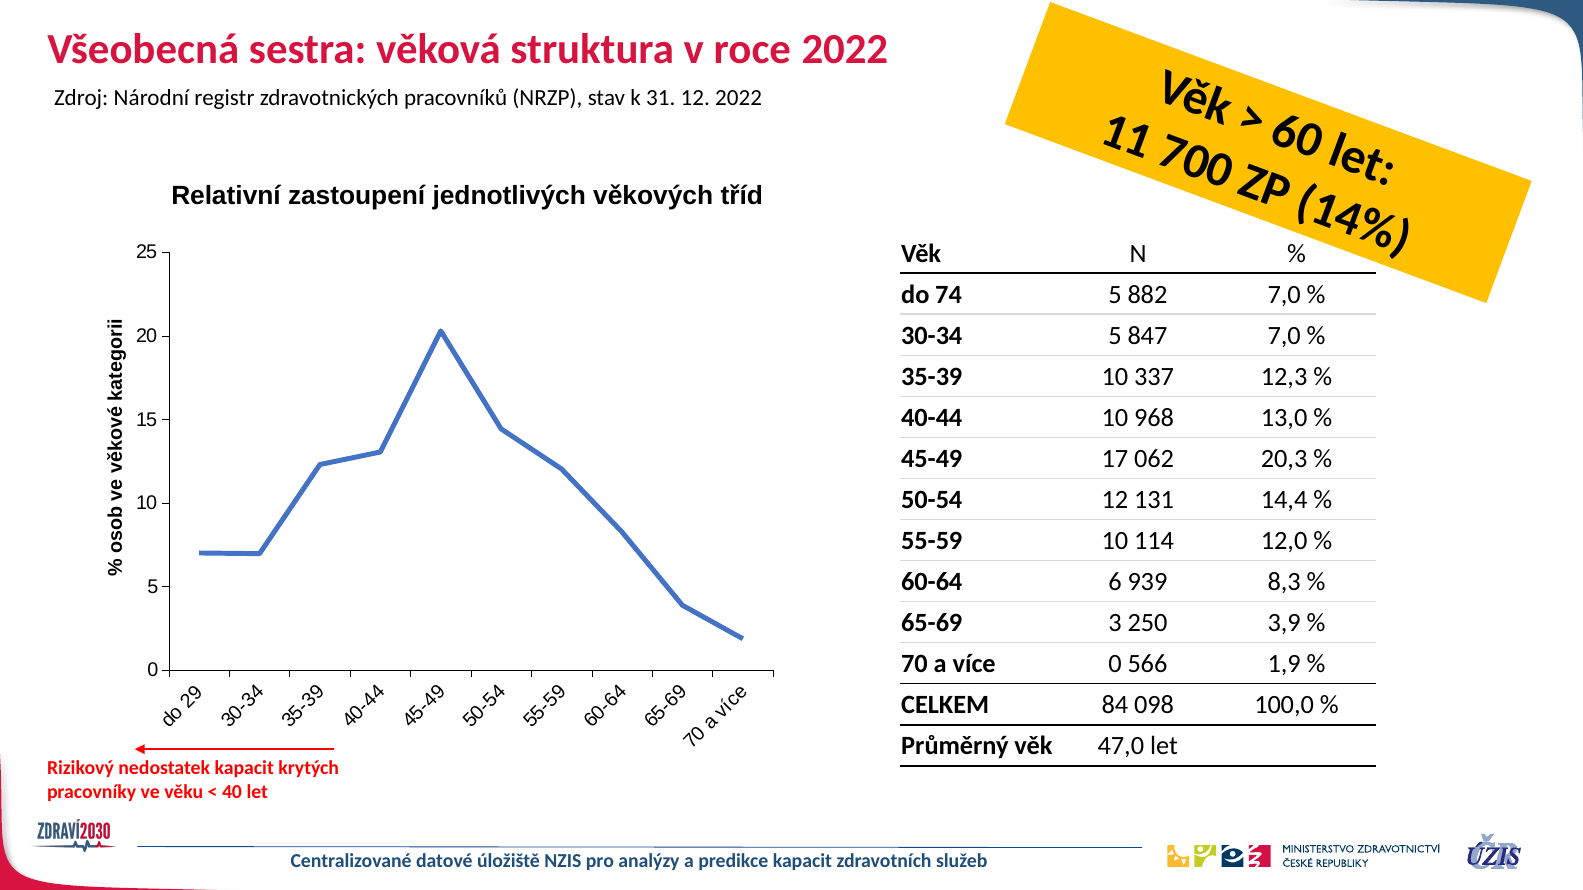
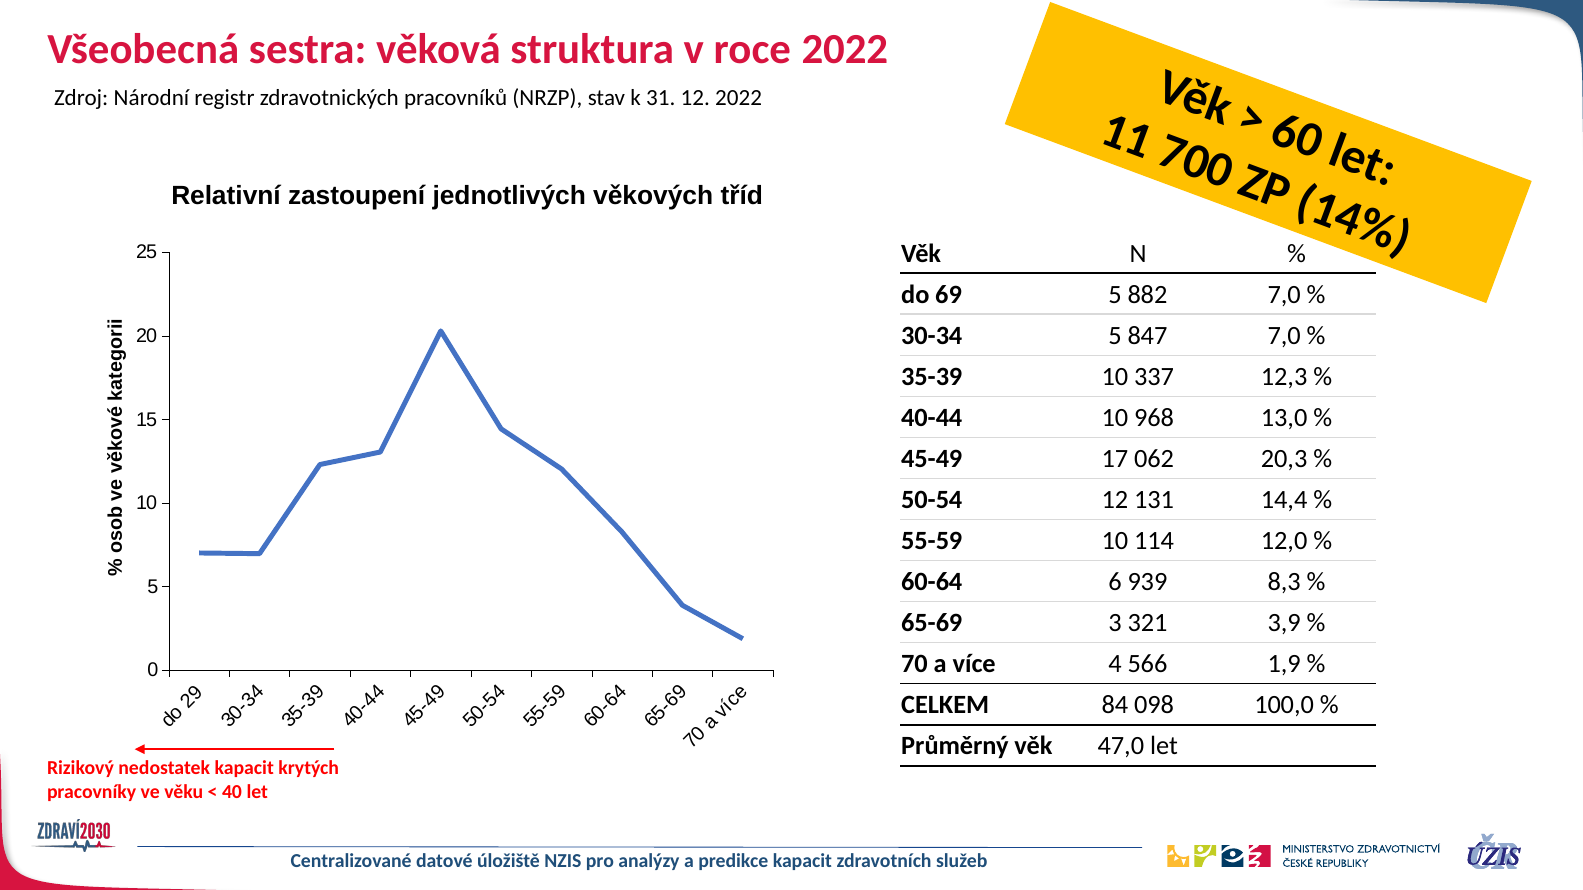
74: 74 -> 69
250: 250 -> 321
více 0: 0 -> 4
